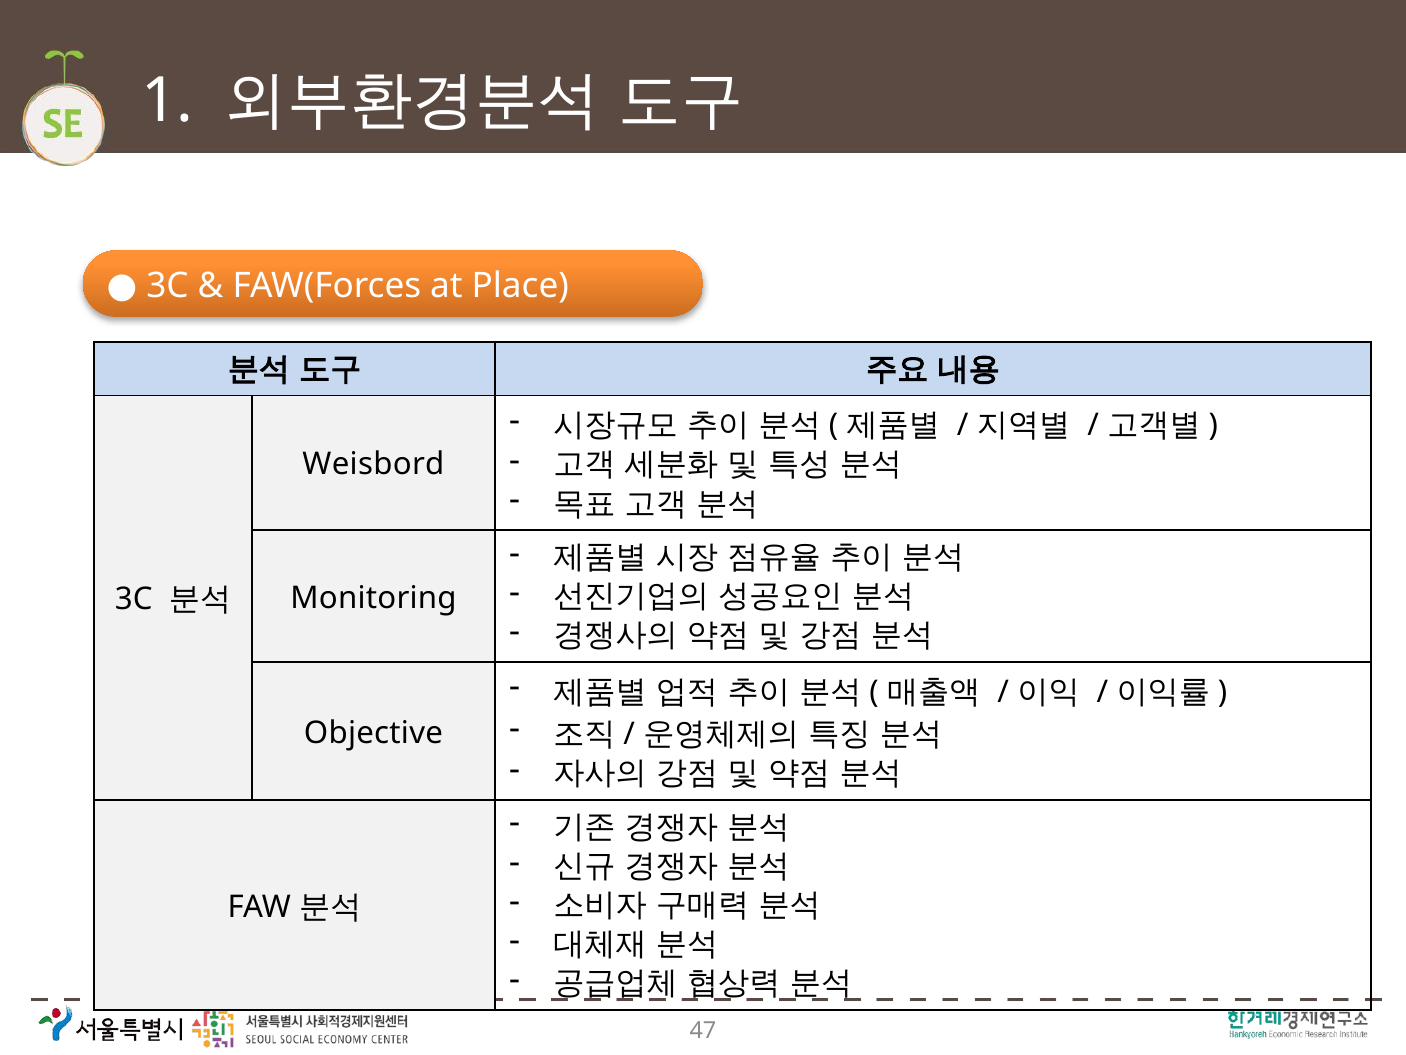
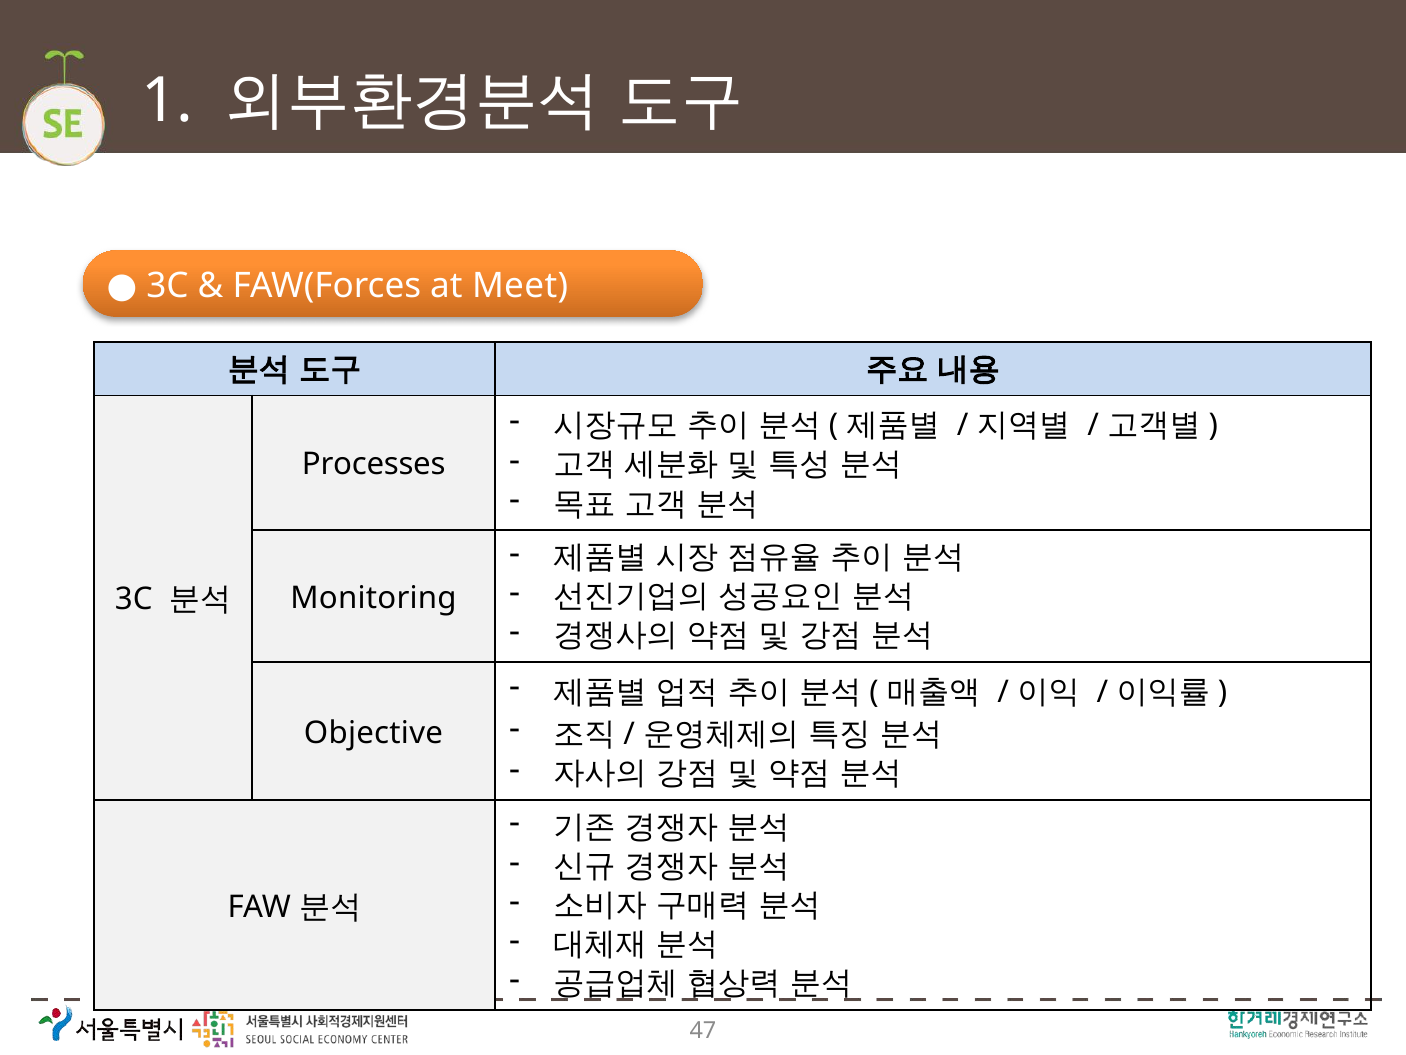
Place: Place -> Meet
Weisbord: Weisbord -> Processes
